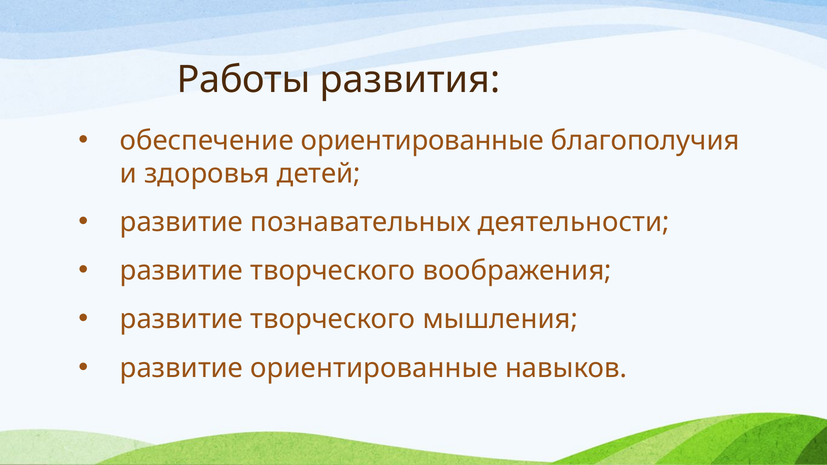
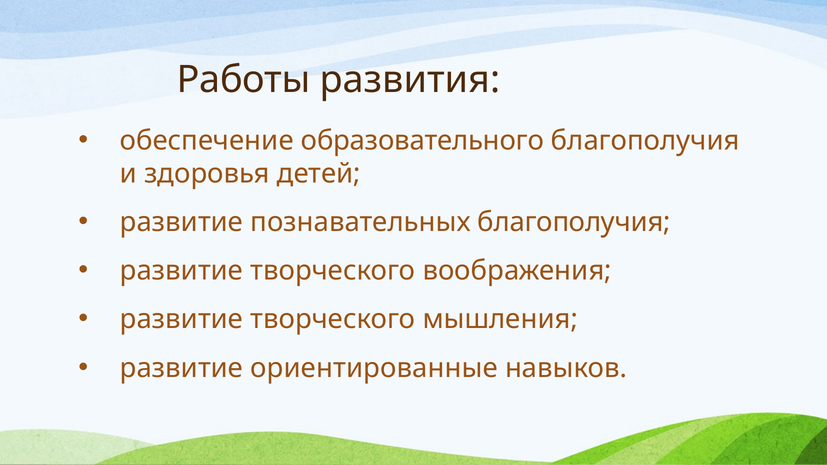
обеспечение ориентированные: ориентированные -> образовательного
познавательных деятельности: деятельности -> благополучия
